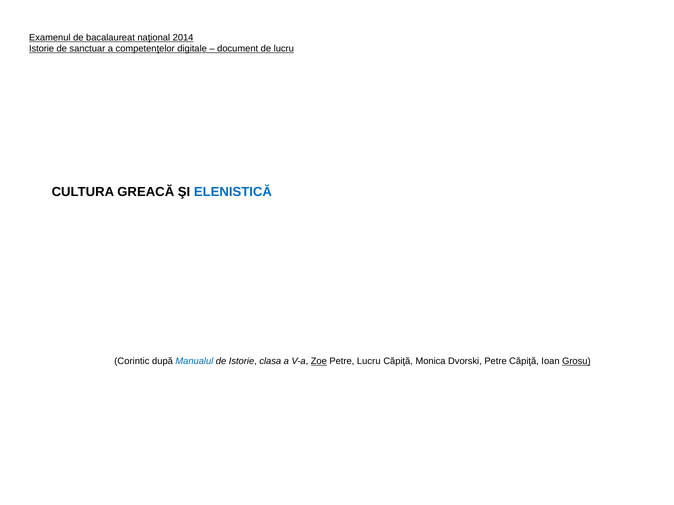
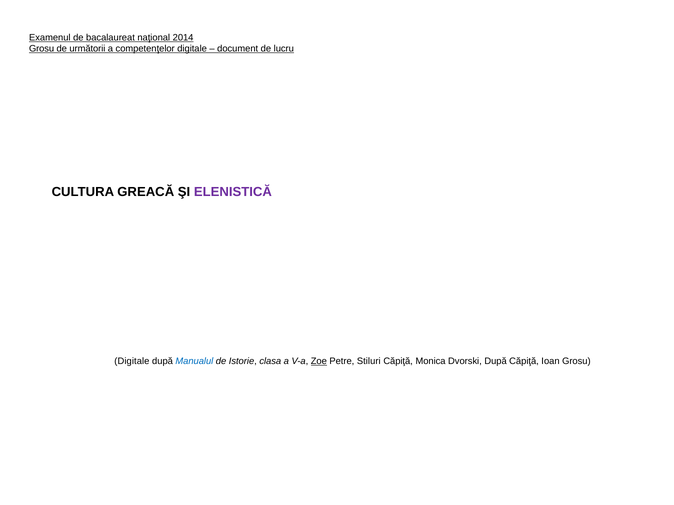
Istorie at (42, 49): Istorie -> Grosu
sanctuar: sanctuar -> următorii
ELENISTICĂ colour: blue -> purple
Corintic at (132, 362): Corintic -> Digitale
Petre Lucru: Lucru -> Stiluri
Dvorski Petre: Petre -> După
Grosu at (576, 362) underline: present -> none
